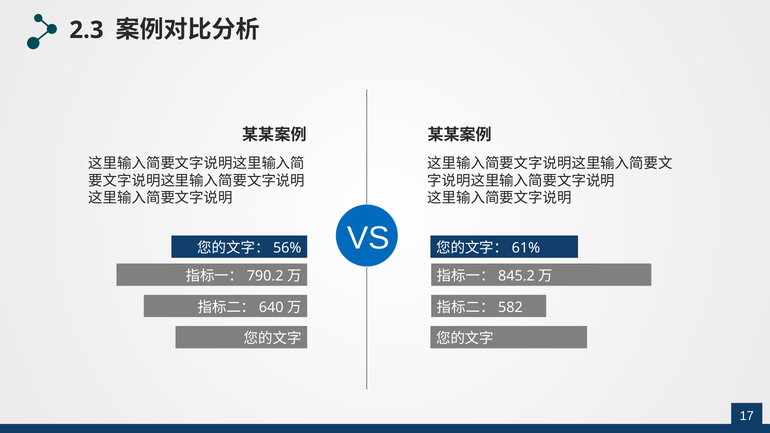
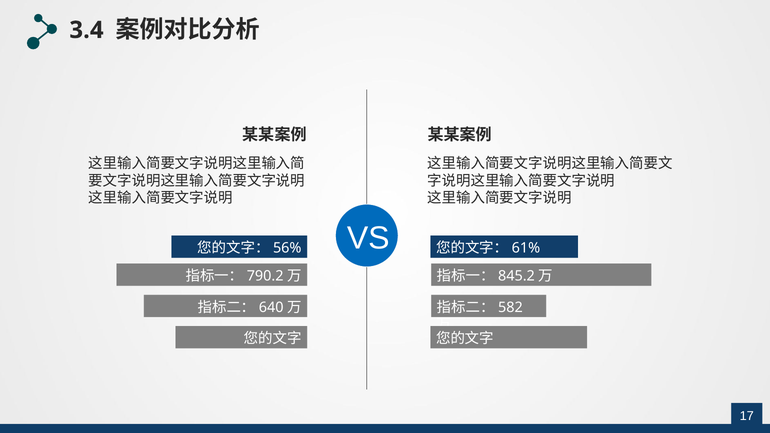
2.3: 2.3 -> 3.4
